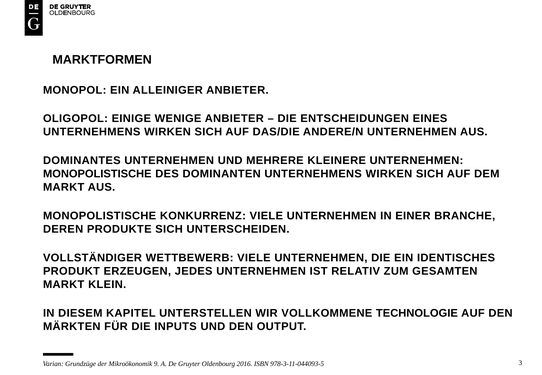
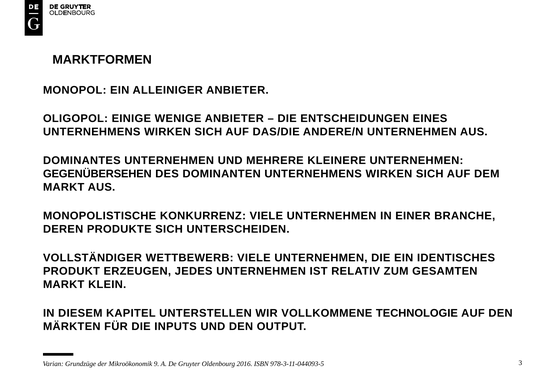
MONOPOLISTISCHE at (97, 174): MONOPOLISTISCHE -> GEGENÜBERSEHEN
